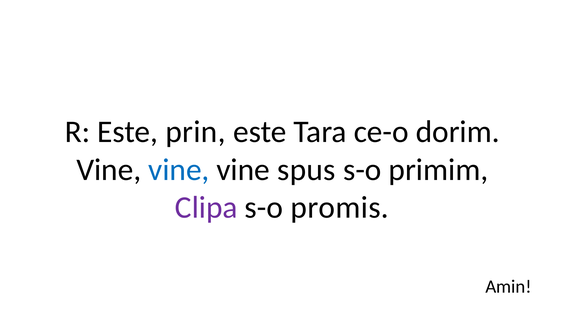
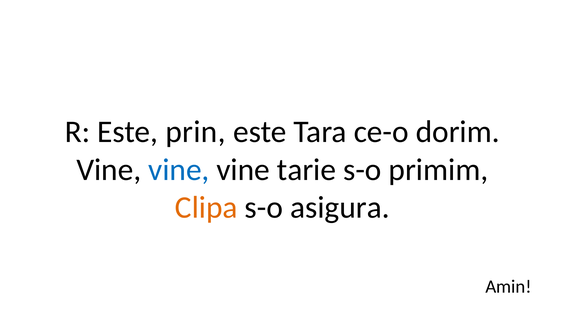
spus: spus -> tarie
Clipa colour: purple -> orange
promis: promis -> asigura
